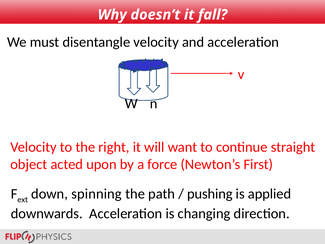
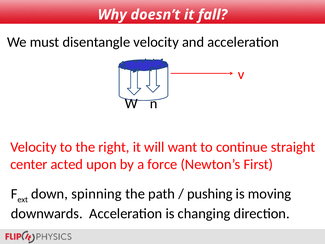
object: object -> center
applied: applied -> moving
